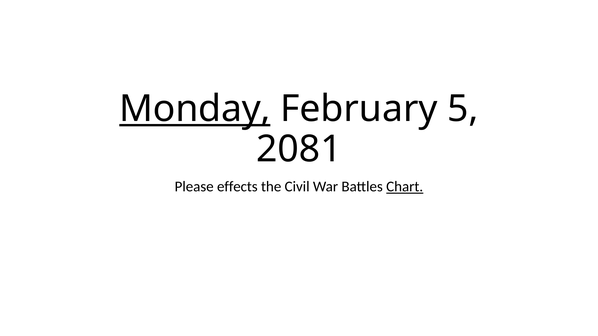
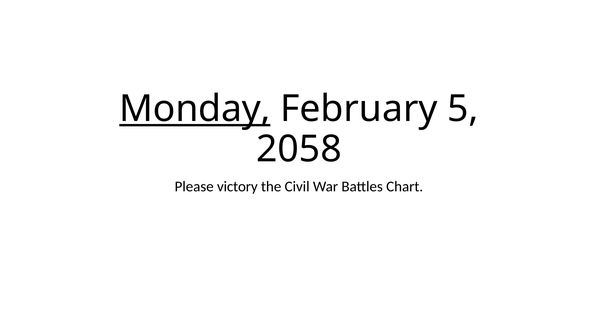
2081: 2081 -> 2058
effects: effects -> victory
Chart underline: present -> none
